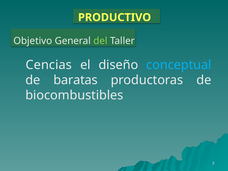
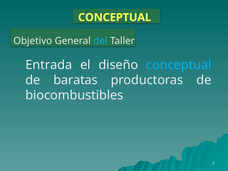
PRODUCTIVO at (115, 17): PRODUCTIVO -> CONCEPTUAL
del colour: light green -> light blue
Cencias: Cencias -> Entrada
